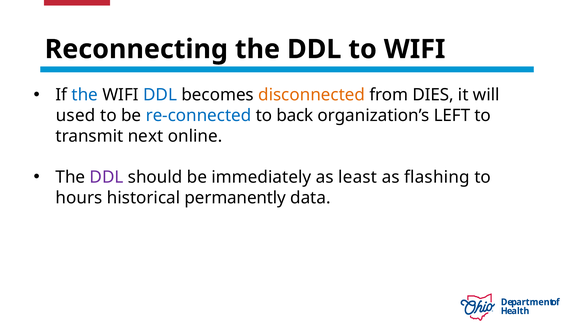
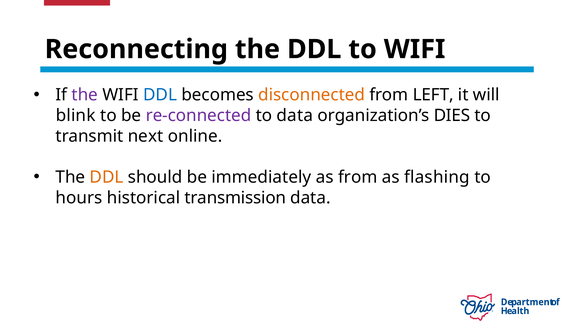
the at (85, 95) colour: blue -> purple
DIES: DIES -> LEFT
used: used -> blink
re-connected colour: blue -> purple
to back: back -> data
LEFT: LEFT -> DIES
DDL at (107, 177) colour: purple -> orange
as least: least -> from
permanently: permanently -> transmission
